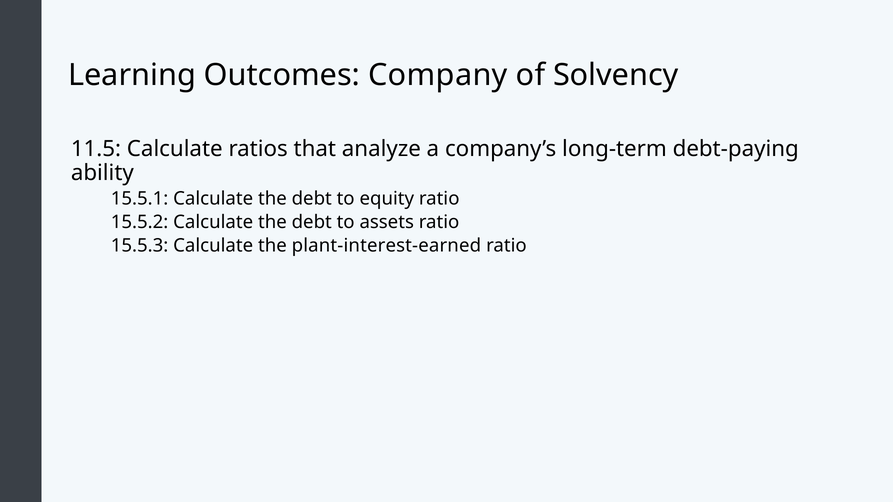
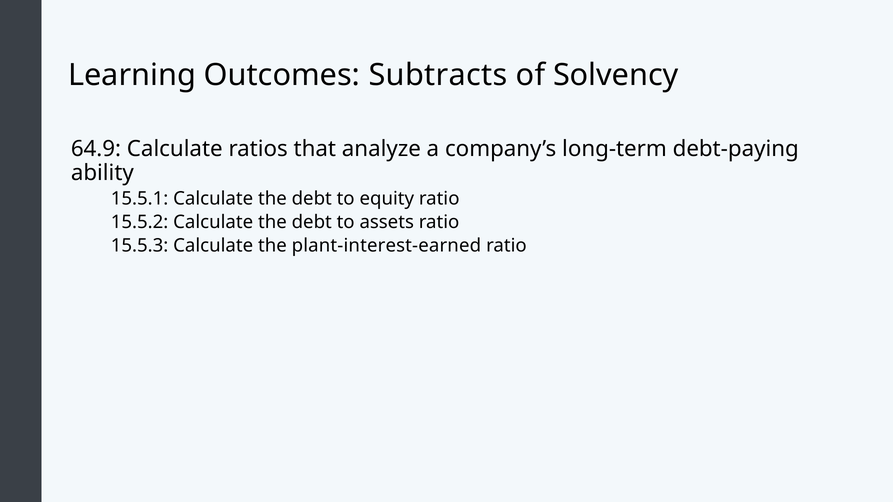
Company: Company -> Subtracts
11.5: 11.5 -> 64.9
